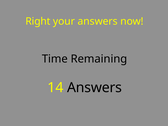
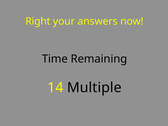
14 Answers: Answers -> Multiple
